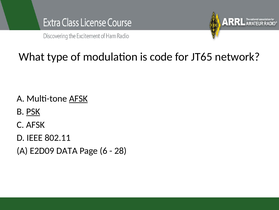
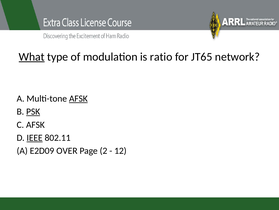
What underline: none -> present
code: code -> ratio
IEEE underline: none -> present
DATA: DATA -> OVER
6: 6 -> 2
28: 28 -> 12
